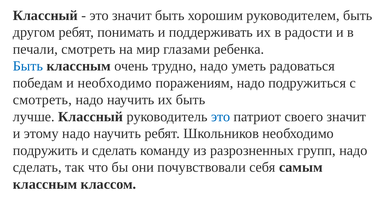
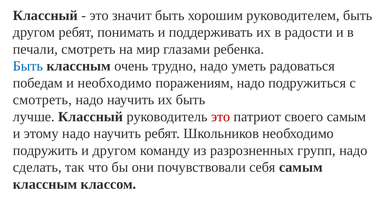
это at (221, 117) colour: blue -> red
своего значит: значит -> самым
и сделать: сделать -> другом
